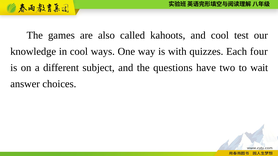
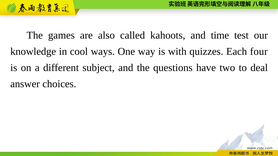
and cool: cool -> time
wait: wait -> deal
